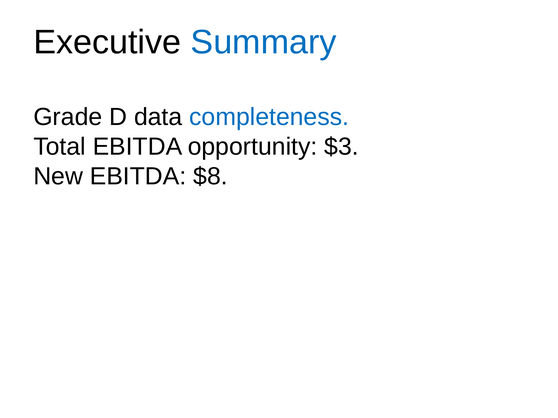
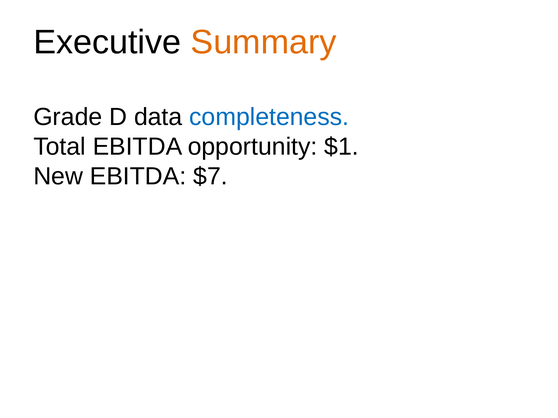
Summary colour: blue -> orange
$3: $3 -> $1
$8: $8 -> $7
